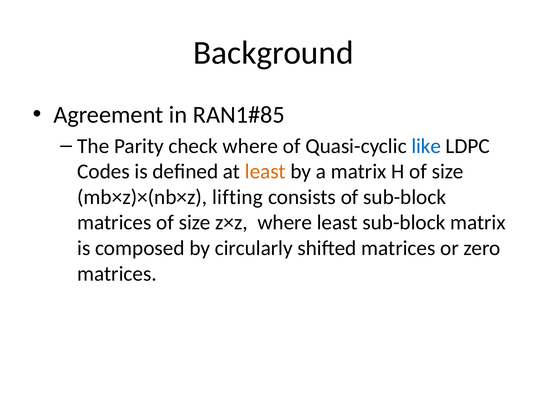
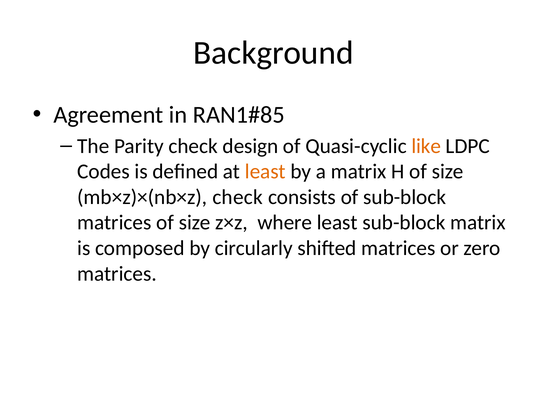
check where: where -> design
like colour: blue -> orange
mb×z)×(nb×z lifting: lifting -> check
